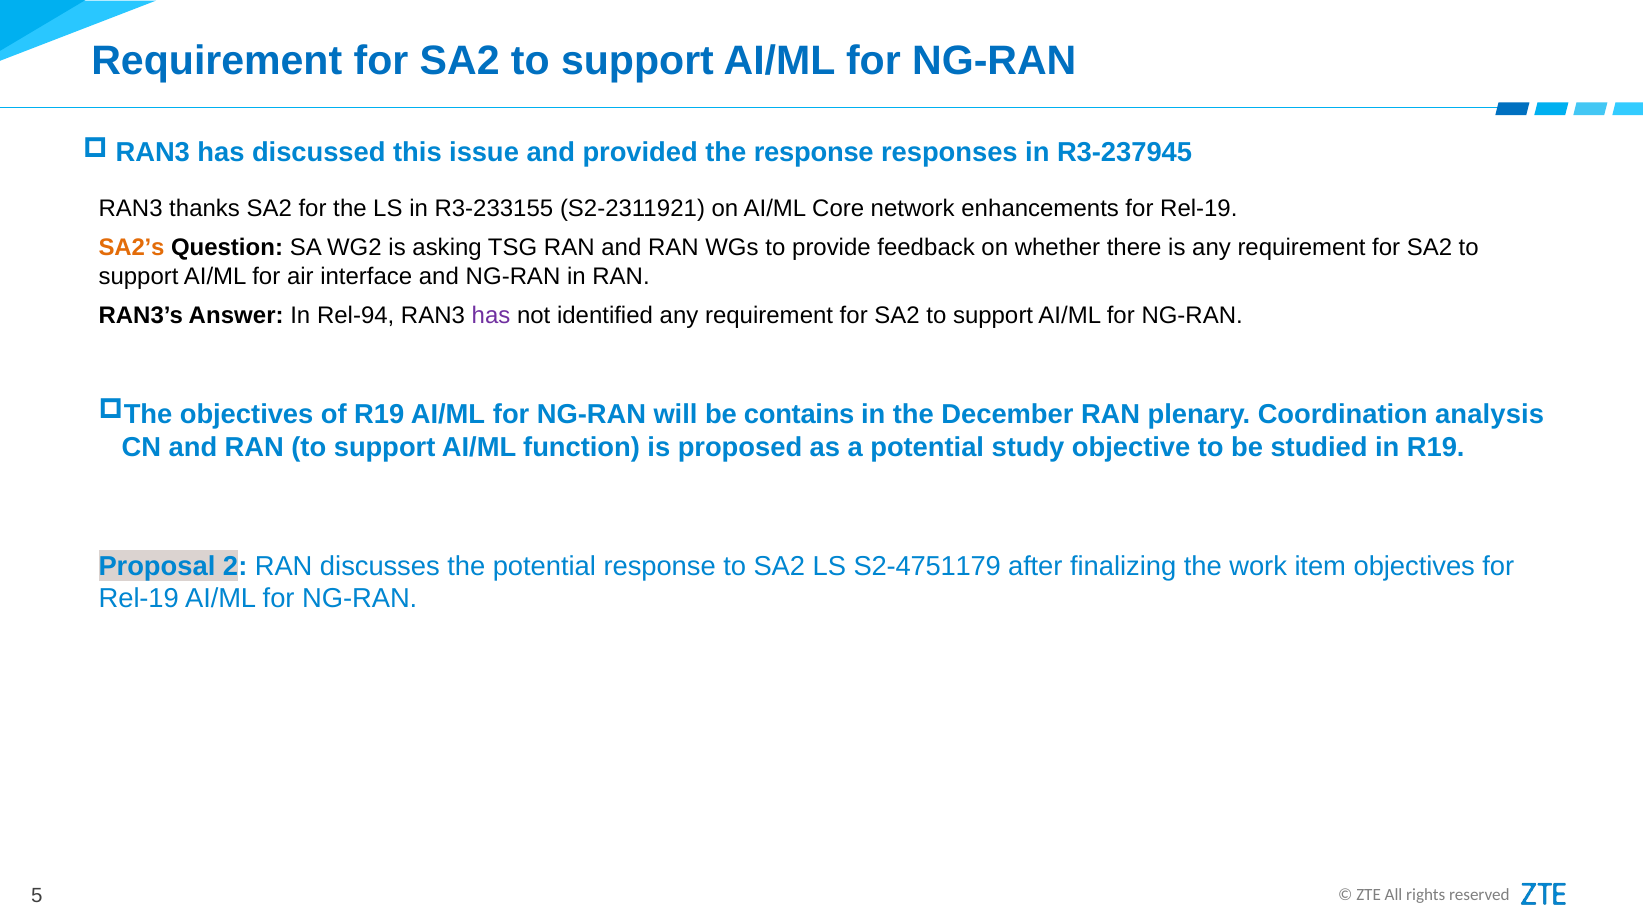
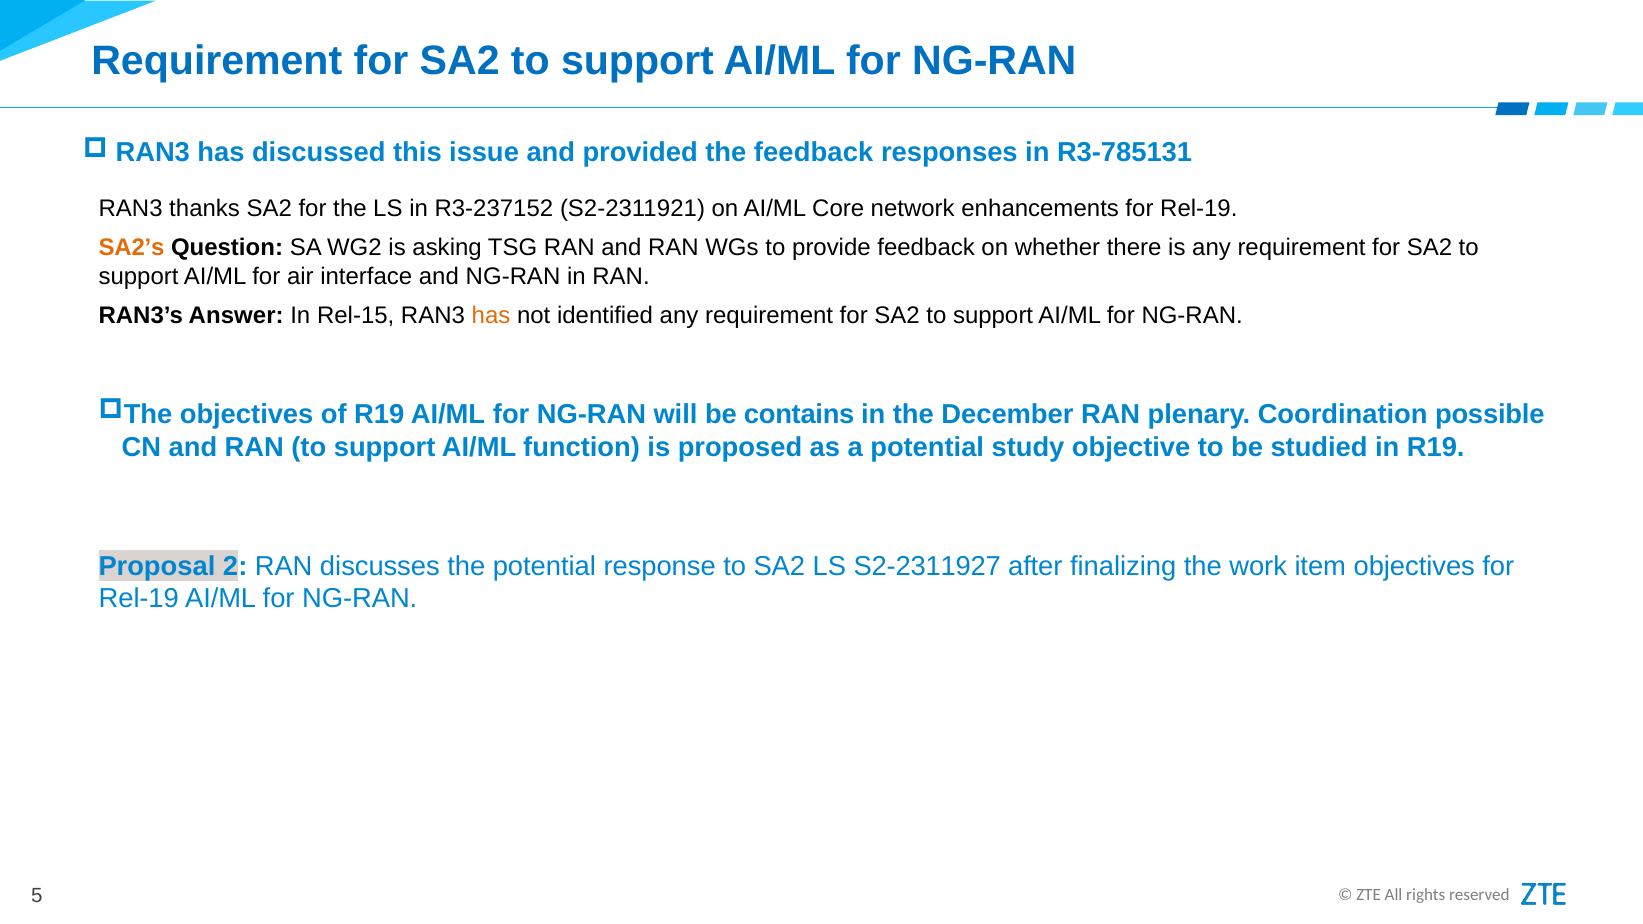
the response: response -> feedback
R3-237945: R3-237945 -> R3-785131
R3-233155: R3-233155 -> R3-237152
Rel-94: Rel-94 -> Rel-15
has at (491, 315) colour: purple -> orange
analysis: analysis -> possible
S2-4751179: S2-4751179 -> S2-2311927
